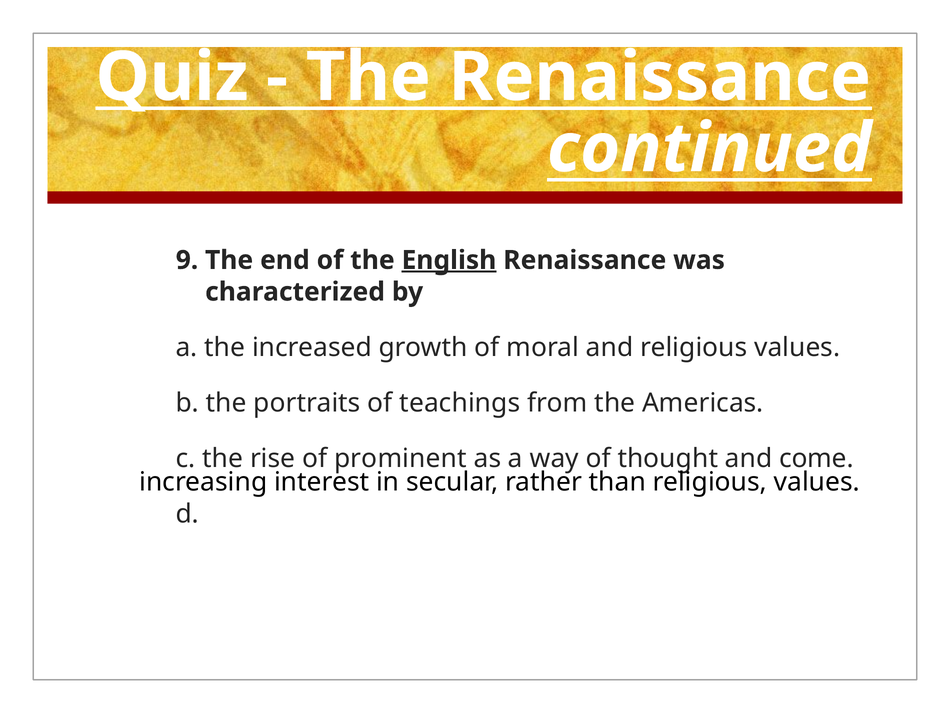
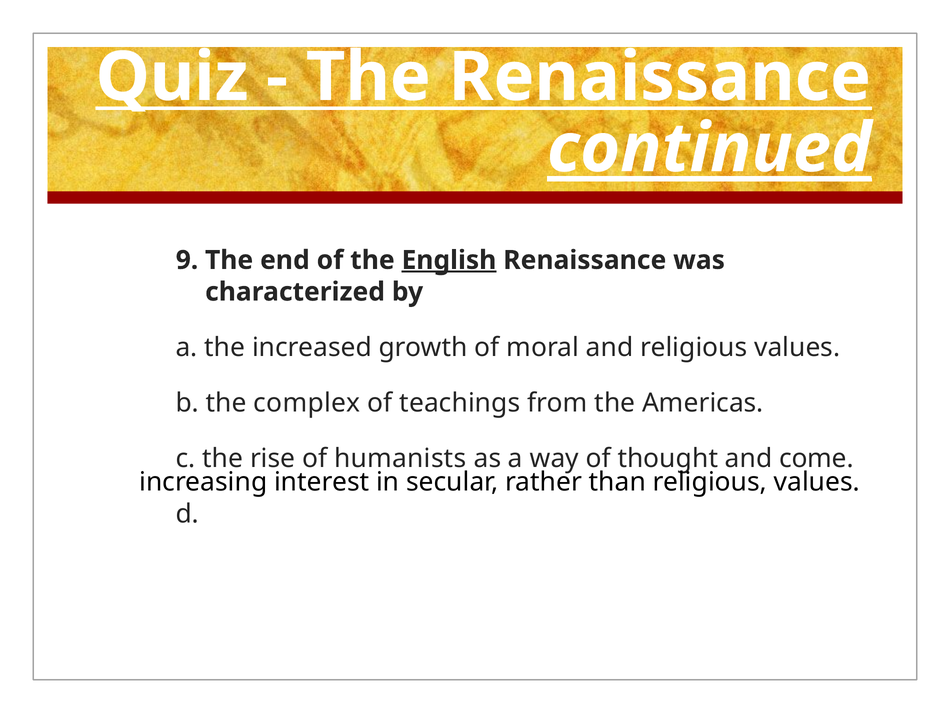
continued underline: none -> present
portraits: portraits -> complex
prominent: prominent -> humanists
